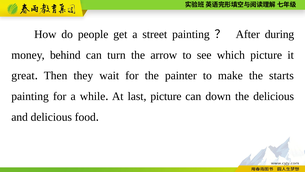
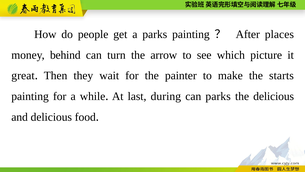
a street: street -> parks
during: during -> places
last picture: picture -> during
can down: down -> parks
